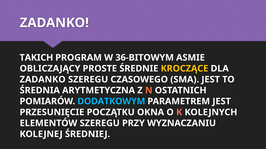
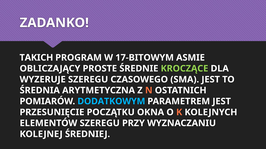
36-BITOWYM: 36-BITOWYM -> 17-BITOWYM
KROCZĄCE colour: yellow -> light green
ZADANKO at (43, 80): ZADANKO -> WYZERUJE
